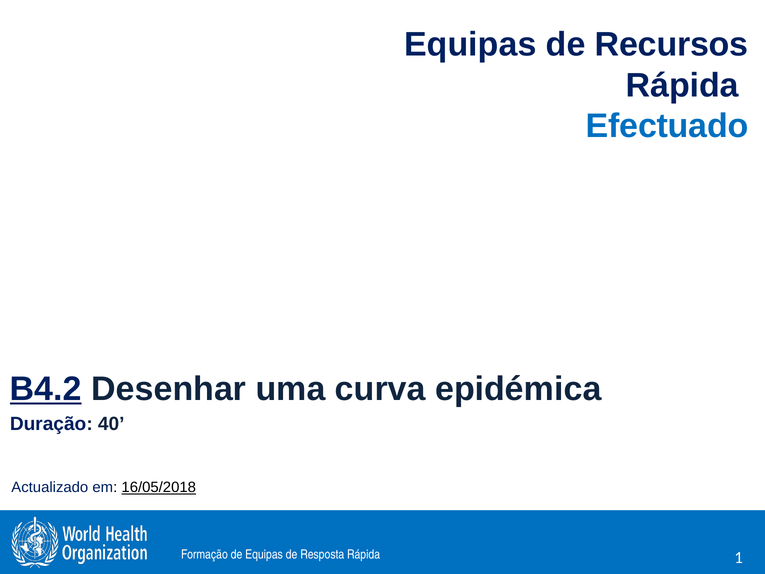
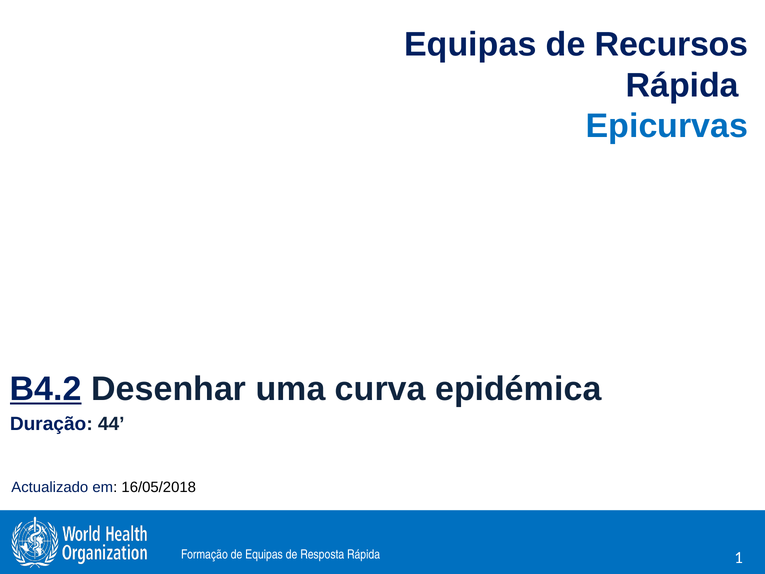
Efectuado: Efectuado -> Epicurvas
40: 40 -> 44
16/05/2018 underline: present -> none
